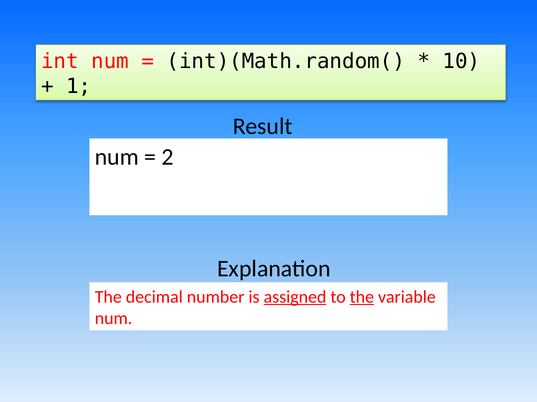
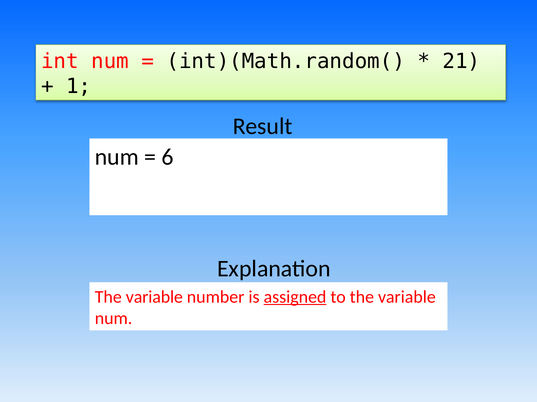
10: 10 -> 21
2: 2 -> 6
decimal at (154, 297): decimal -> variable
the at (362, 297) underline: present -> none
